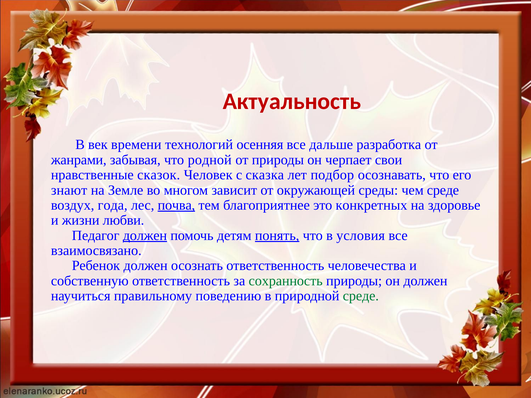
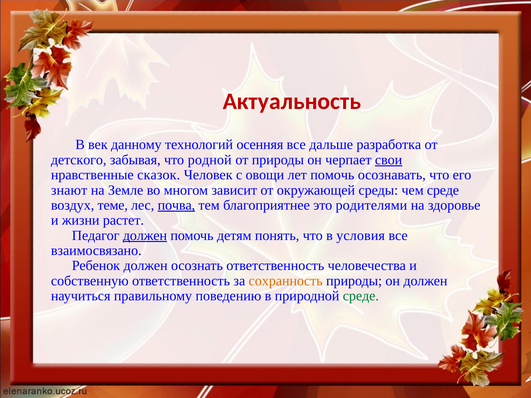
времени: времени -> данному
жанрами: жанрами -> детского
свои underline: none -> present
сказка: сказка -> овощи
лет подбор: подбор -> помочь
года: года -> теме
конкретных: конкретных -> родителями
любви: любви -> растет
понять underline: present -> none
сохранность colour: green -> orange
